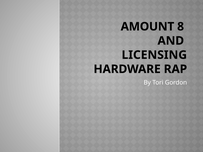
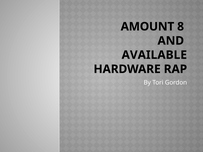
LICENSING: LICENSING -> AVAILABLE
